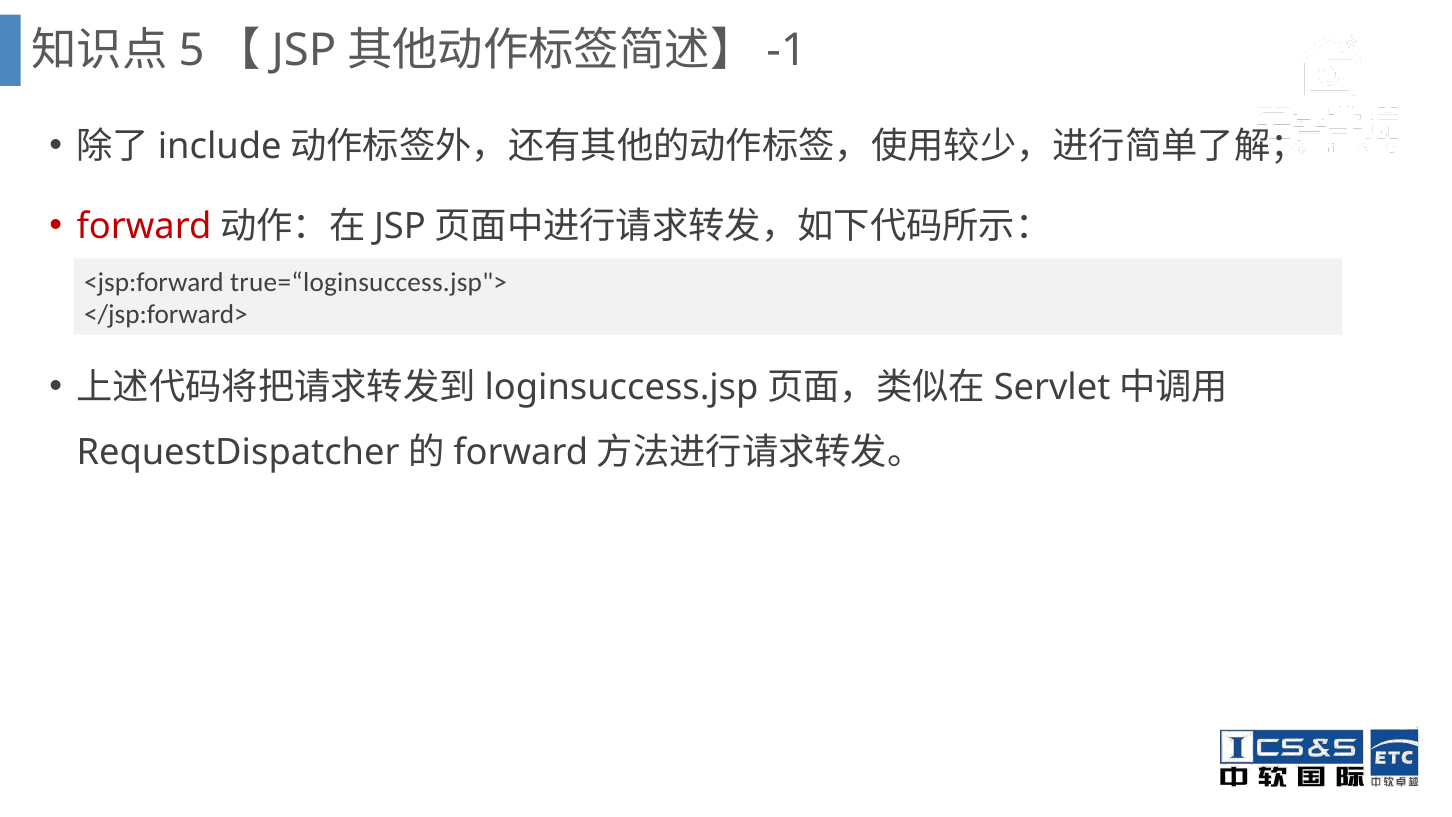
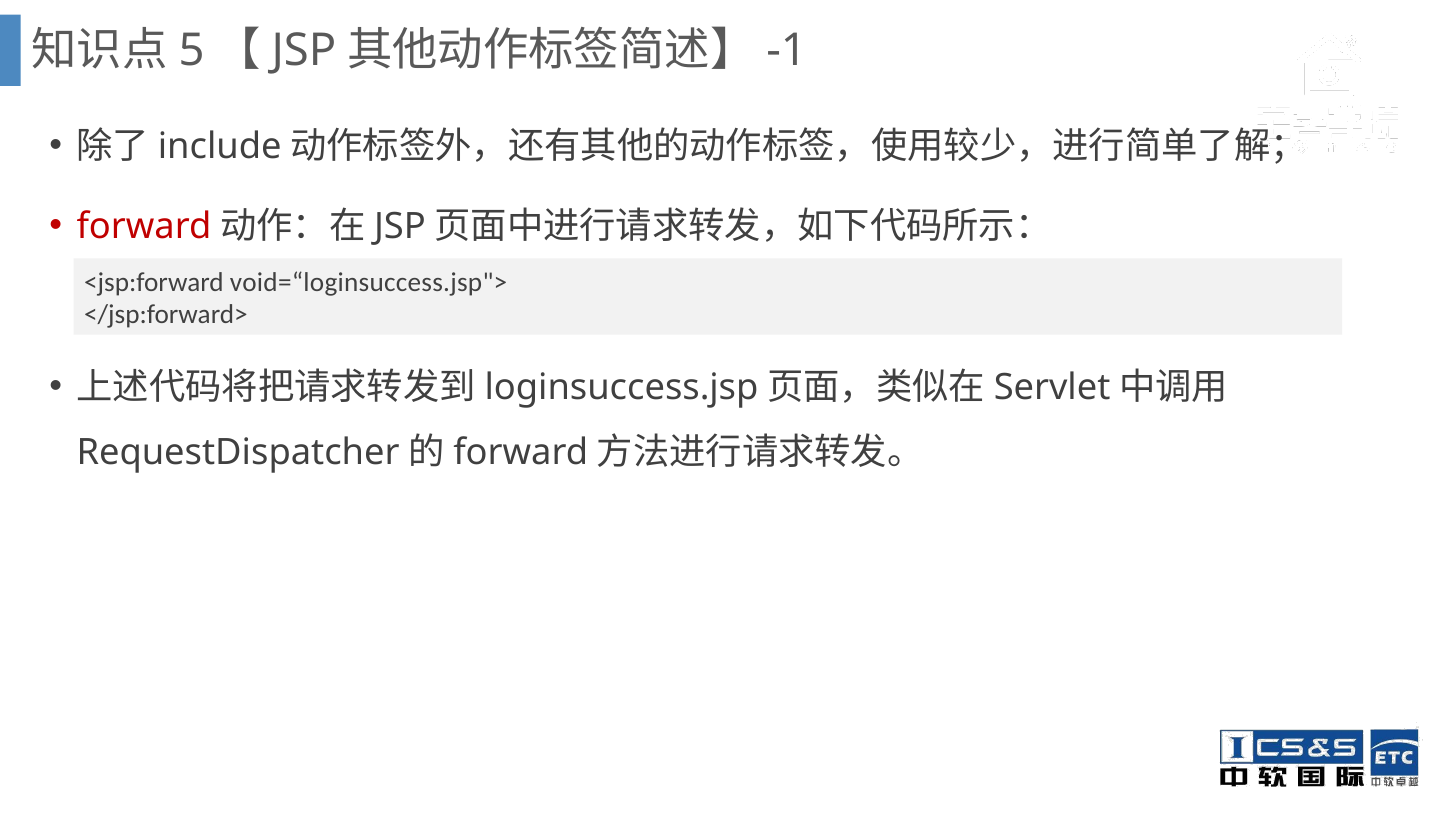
true=“loginsuccess.jsp">: true=“loginsuccess.jsp"> -> void=“loginsuccess.jsp">
